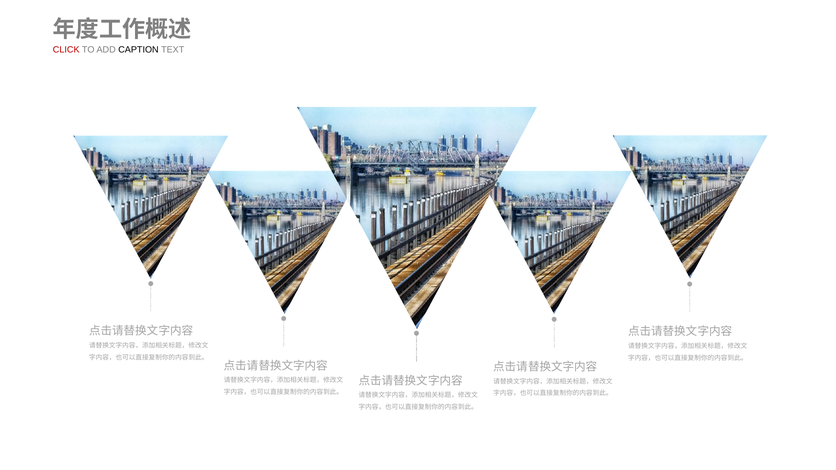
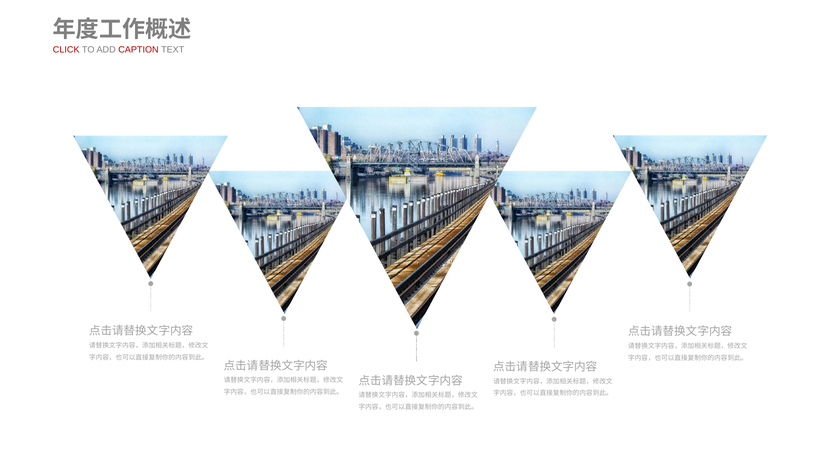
CAPTION colour: black -> red
